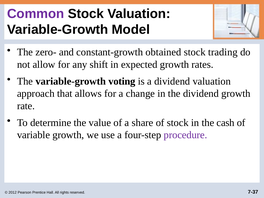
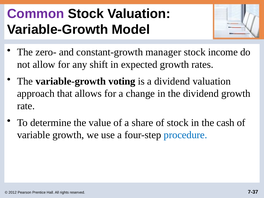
obtained: obtained -> manager
trading: trading -> income
procedure colour: purple -> blue
